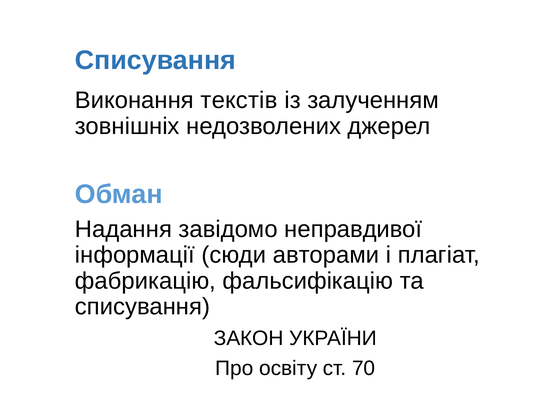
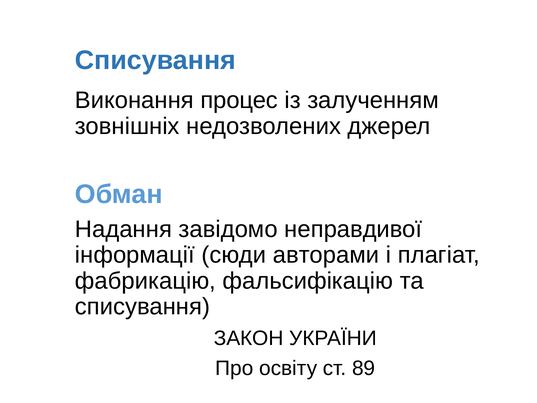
текстів: текстів -> процес
70: 70 -> 89
